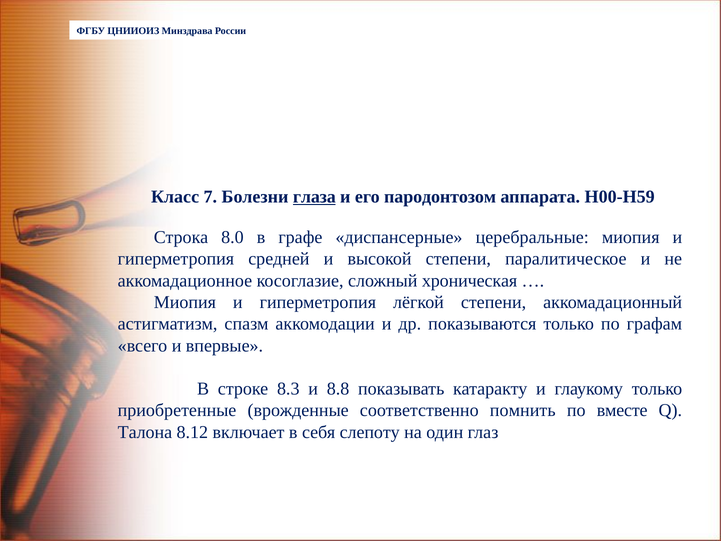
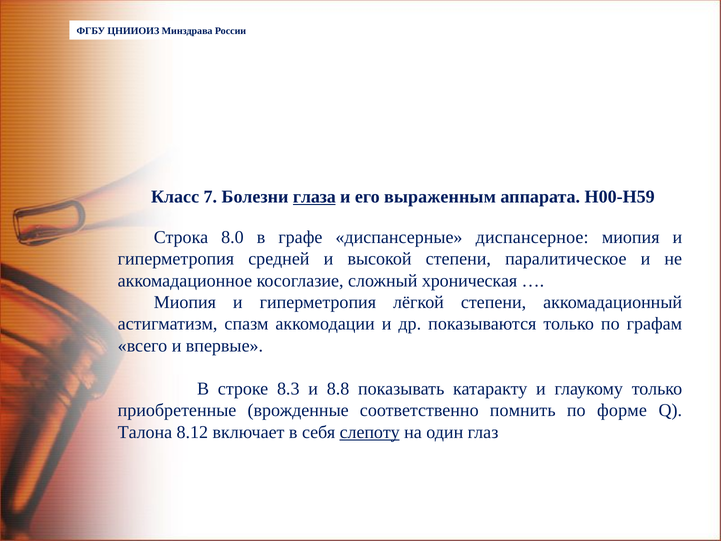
пародонтозом: пародонтозом -> выраженным
церебральные: церебральные -> диспансерное
вместе: вместе -> форме
слепоту underline: none -> present
